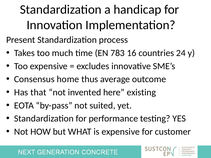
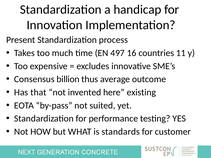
783: 783 -> 497
24: 24 -> 11
home: home -> billion
is expensive: expensive -> standards
